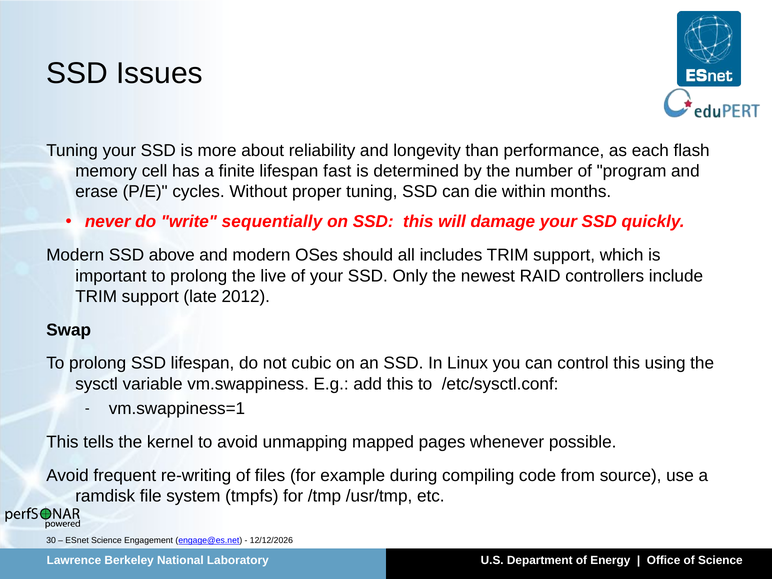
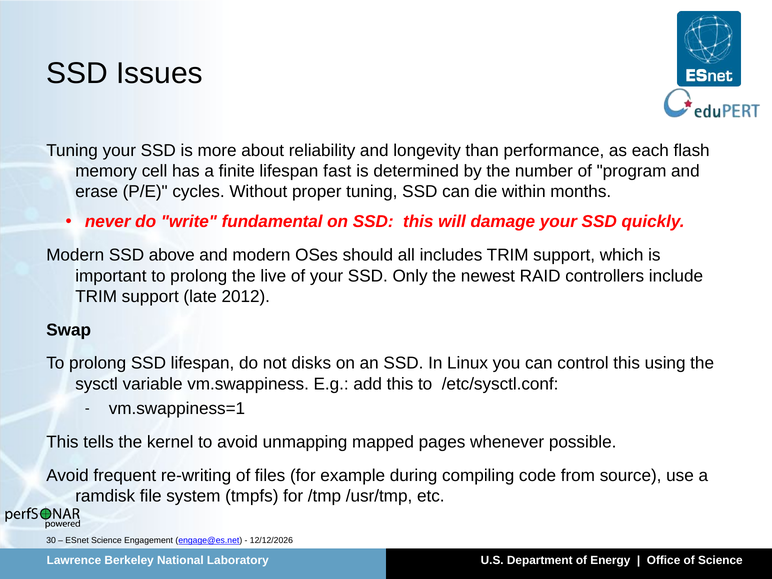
sequentially: sequentially -> fundamental
cubic: cubic -> disks
